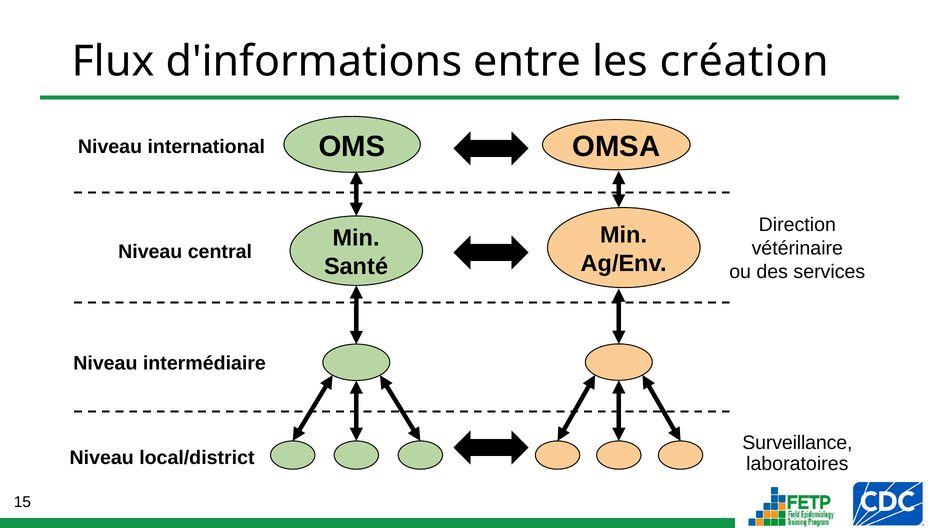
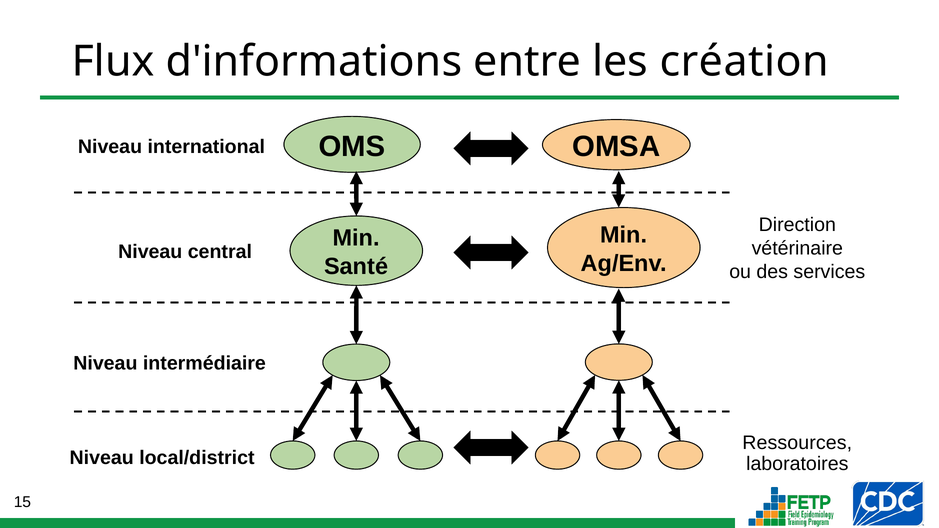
Surveillance: Surveillance -> Ressources
